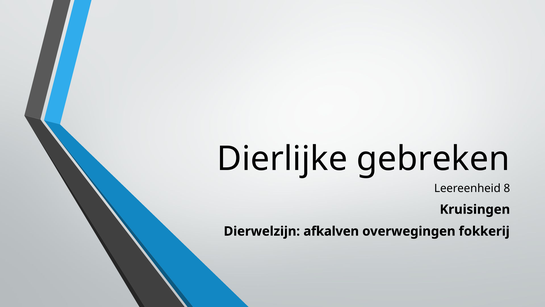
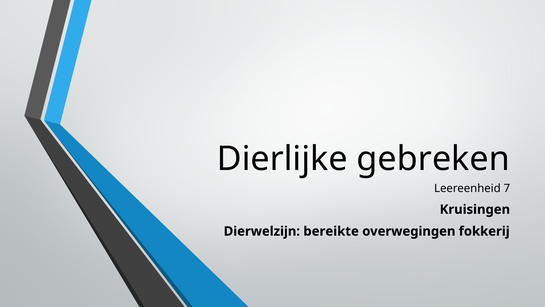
8: 8 -> 7
afkalven: afkalven -> bereikte
